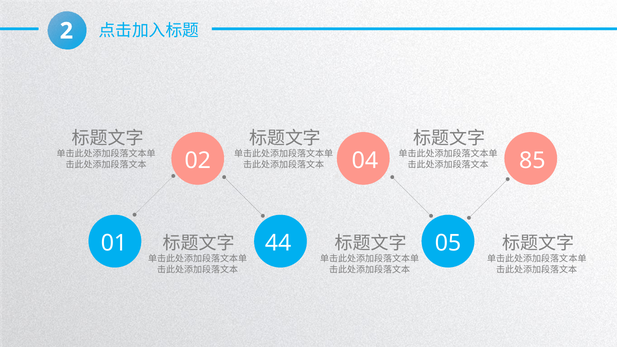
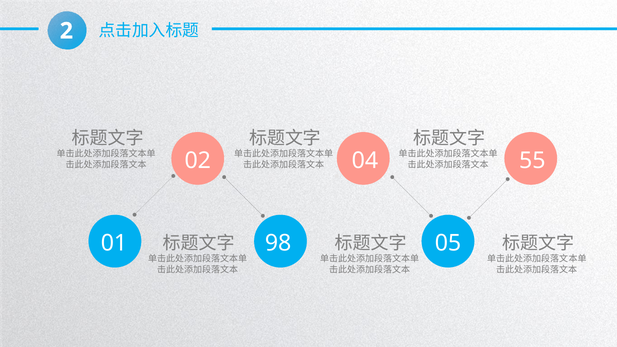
85: 85 -> 55
44: 44 -> 98
